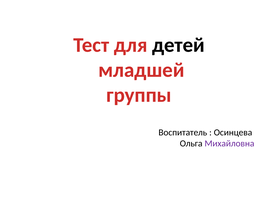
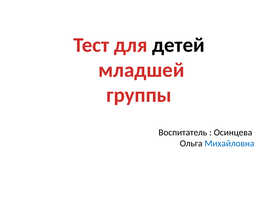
Михайловна colour: purple -> blue
